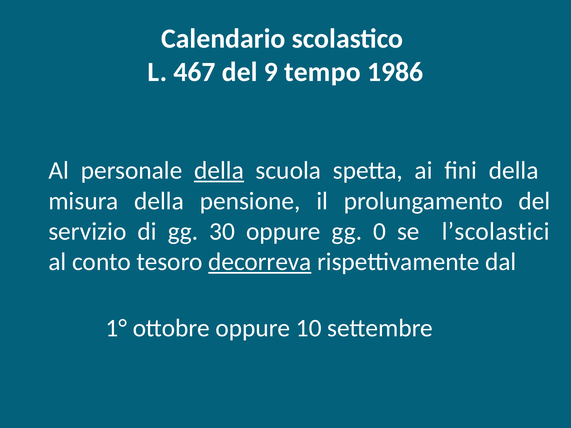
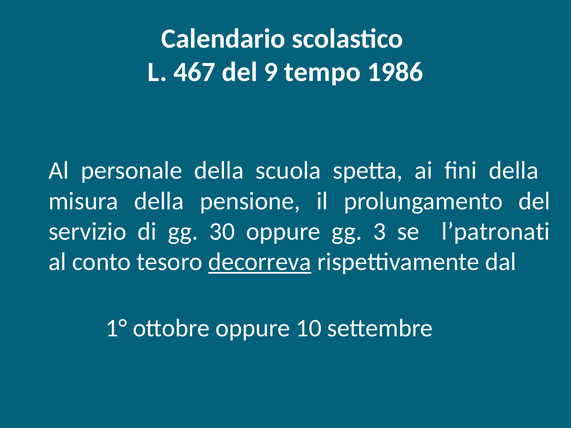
della at (219, 171) underline: present -> none
0: 0 -> 3
l’scolastici: l’scolastici -> l’patronati
